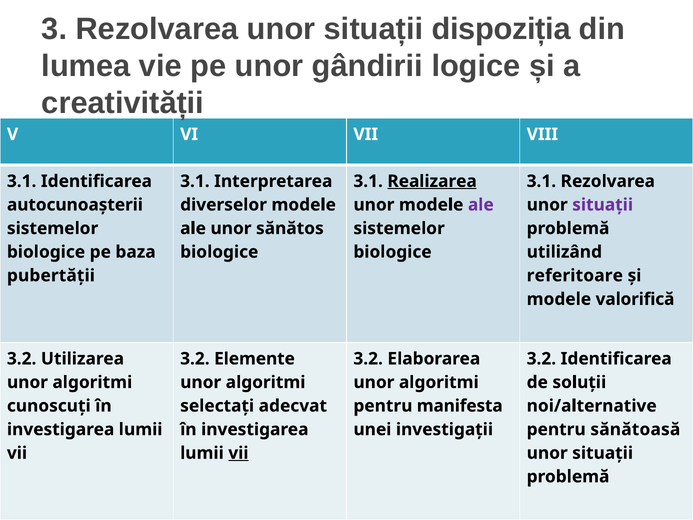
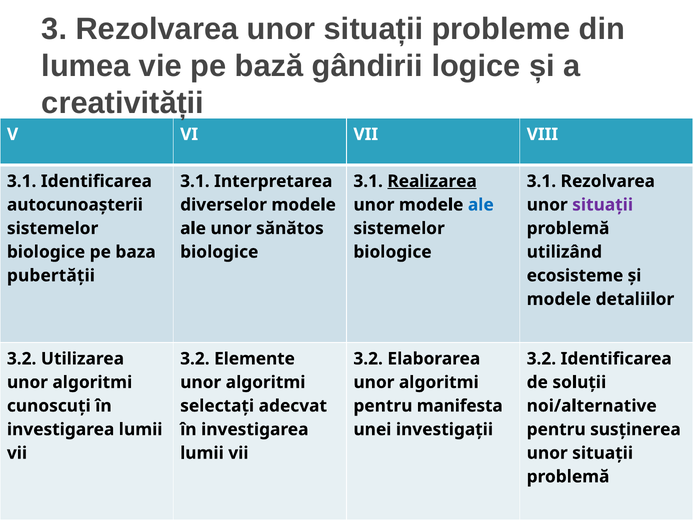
dispoziția: dispoziția -> probleme
pe unor: unor -> bază
ale at (481, 205) colour: purple -> blue
referitoare: referitoare -> ecosisteme
valorifică: valorifică -> detaliilor
sănătoasă: sănătoasă -> susținerea
vii at (238, 453) underline: present -> none
